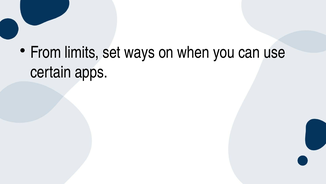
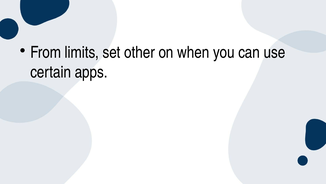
ways: ways -> other
